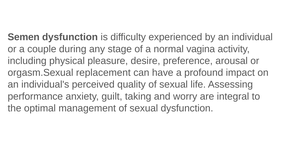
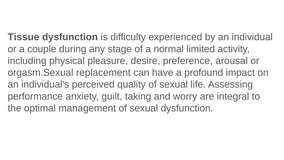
Semen: Semen -> Tissue
vagina: vagina -> limited
